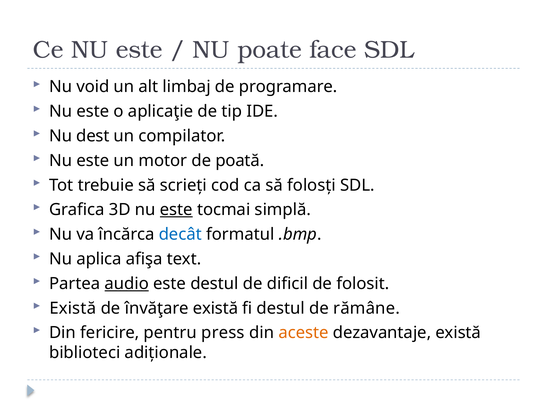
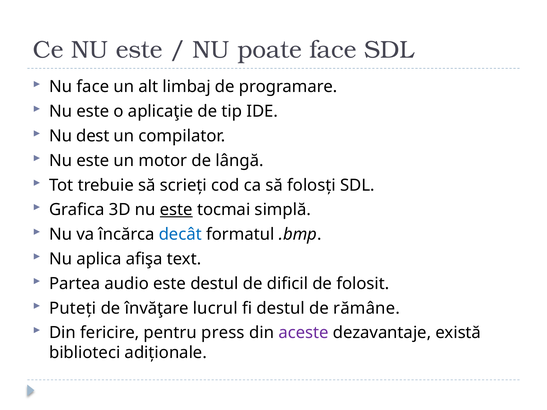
Nu void: void -> face
poată: poată -> lângă
audio underline: present -> none
Există at (73, 308): Există -> Puteţi
învăţare există: există -> lucrul
aceste colour: orange -> purple
